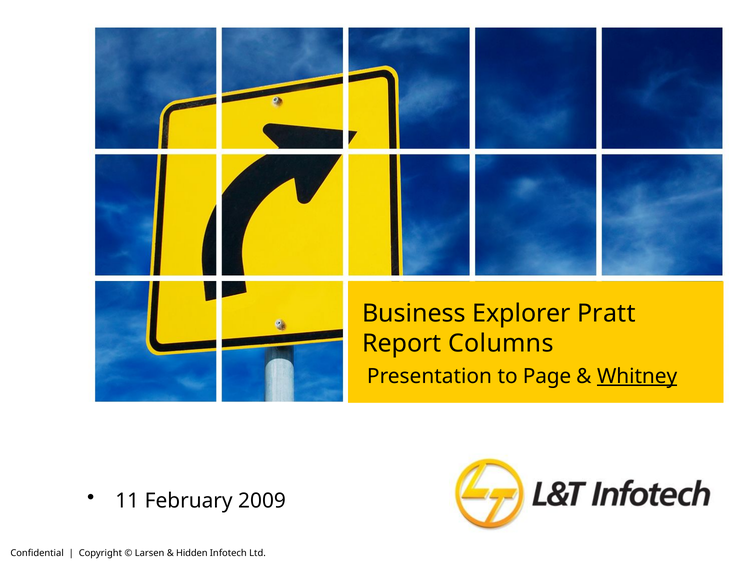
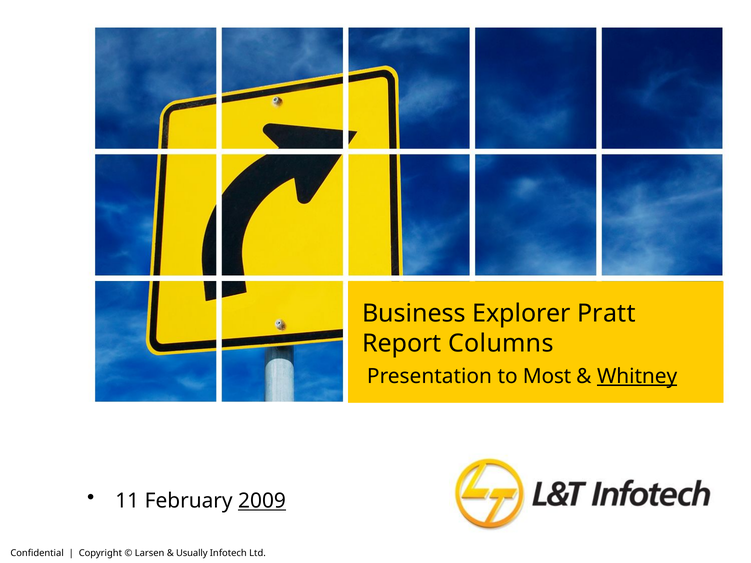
Page: Page -> Most
2009 underline: none -> present
Hidden: Hidden -> Usually
